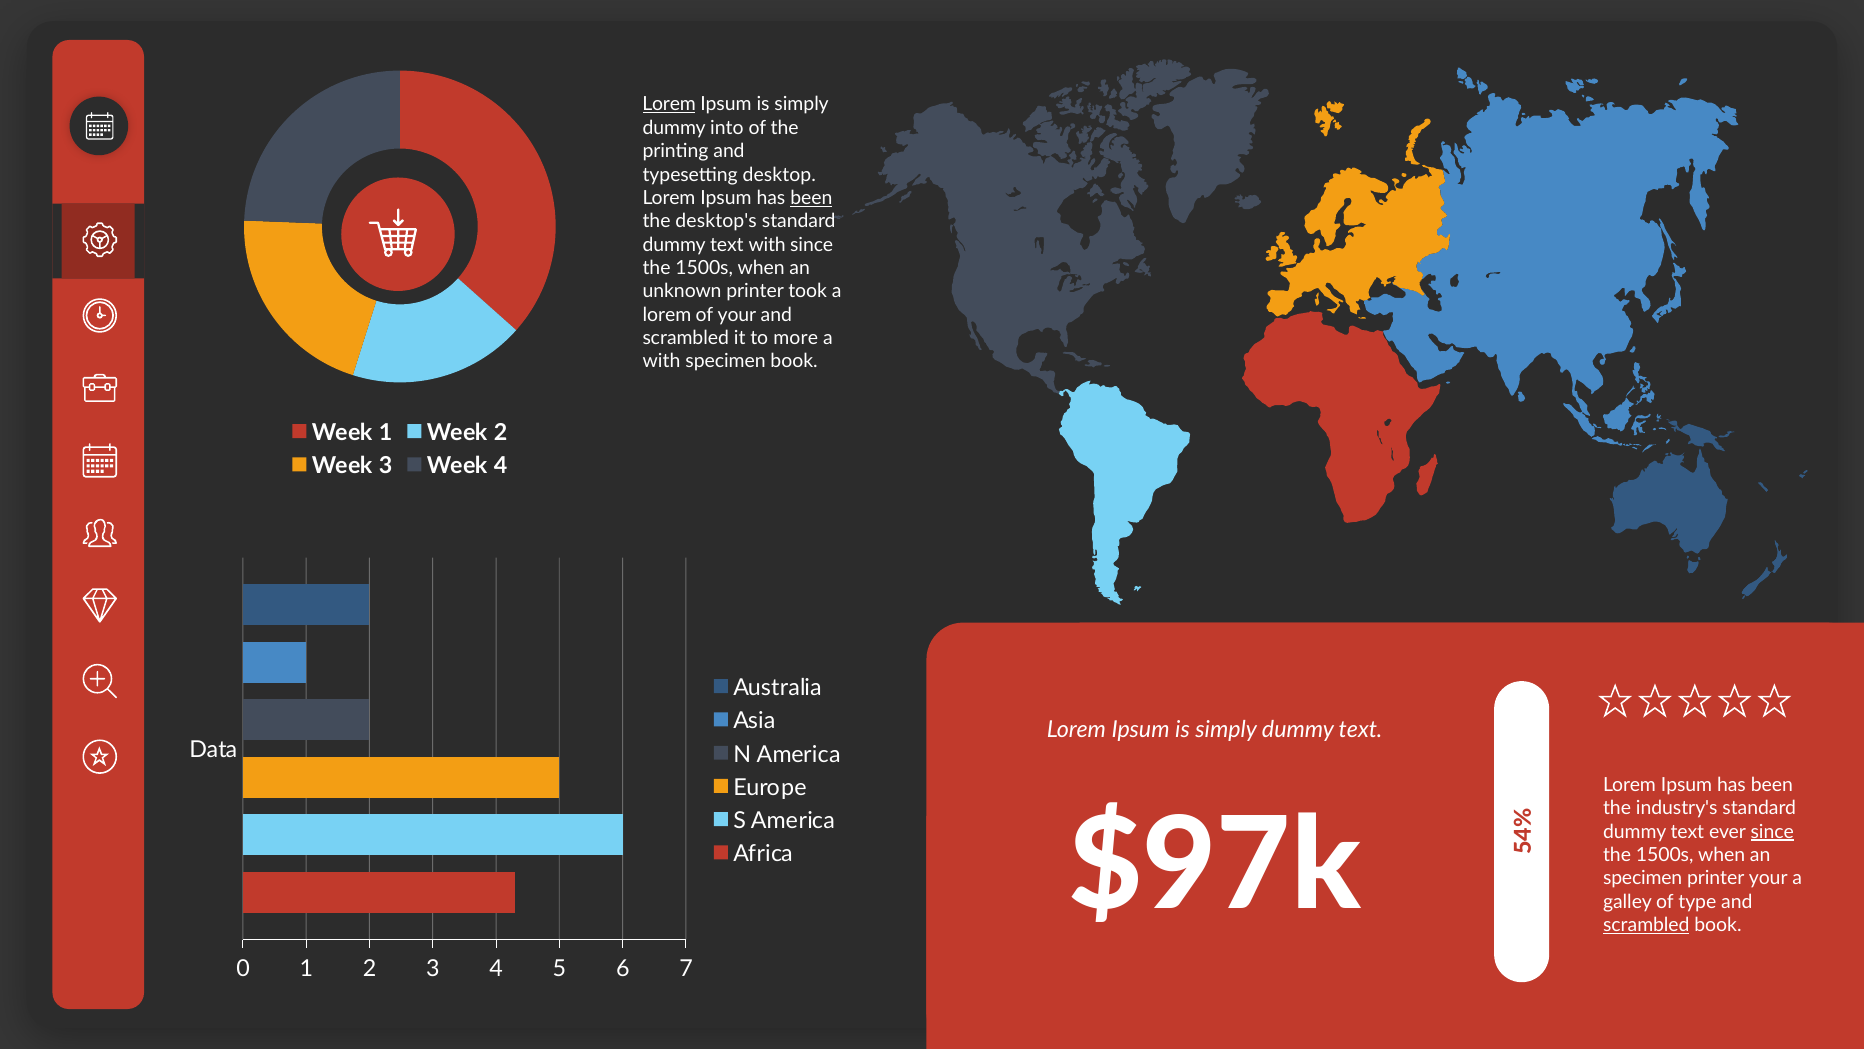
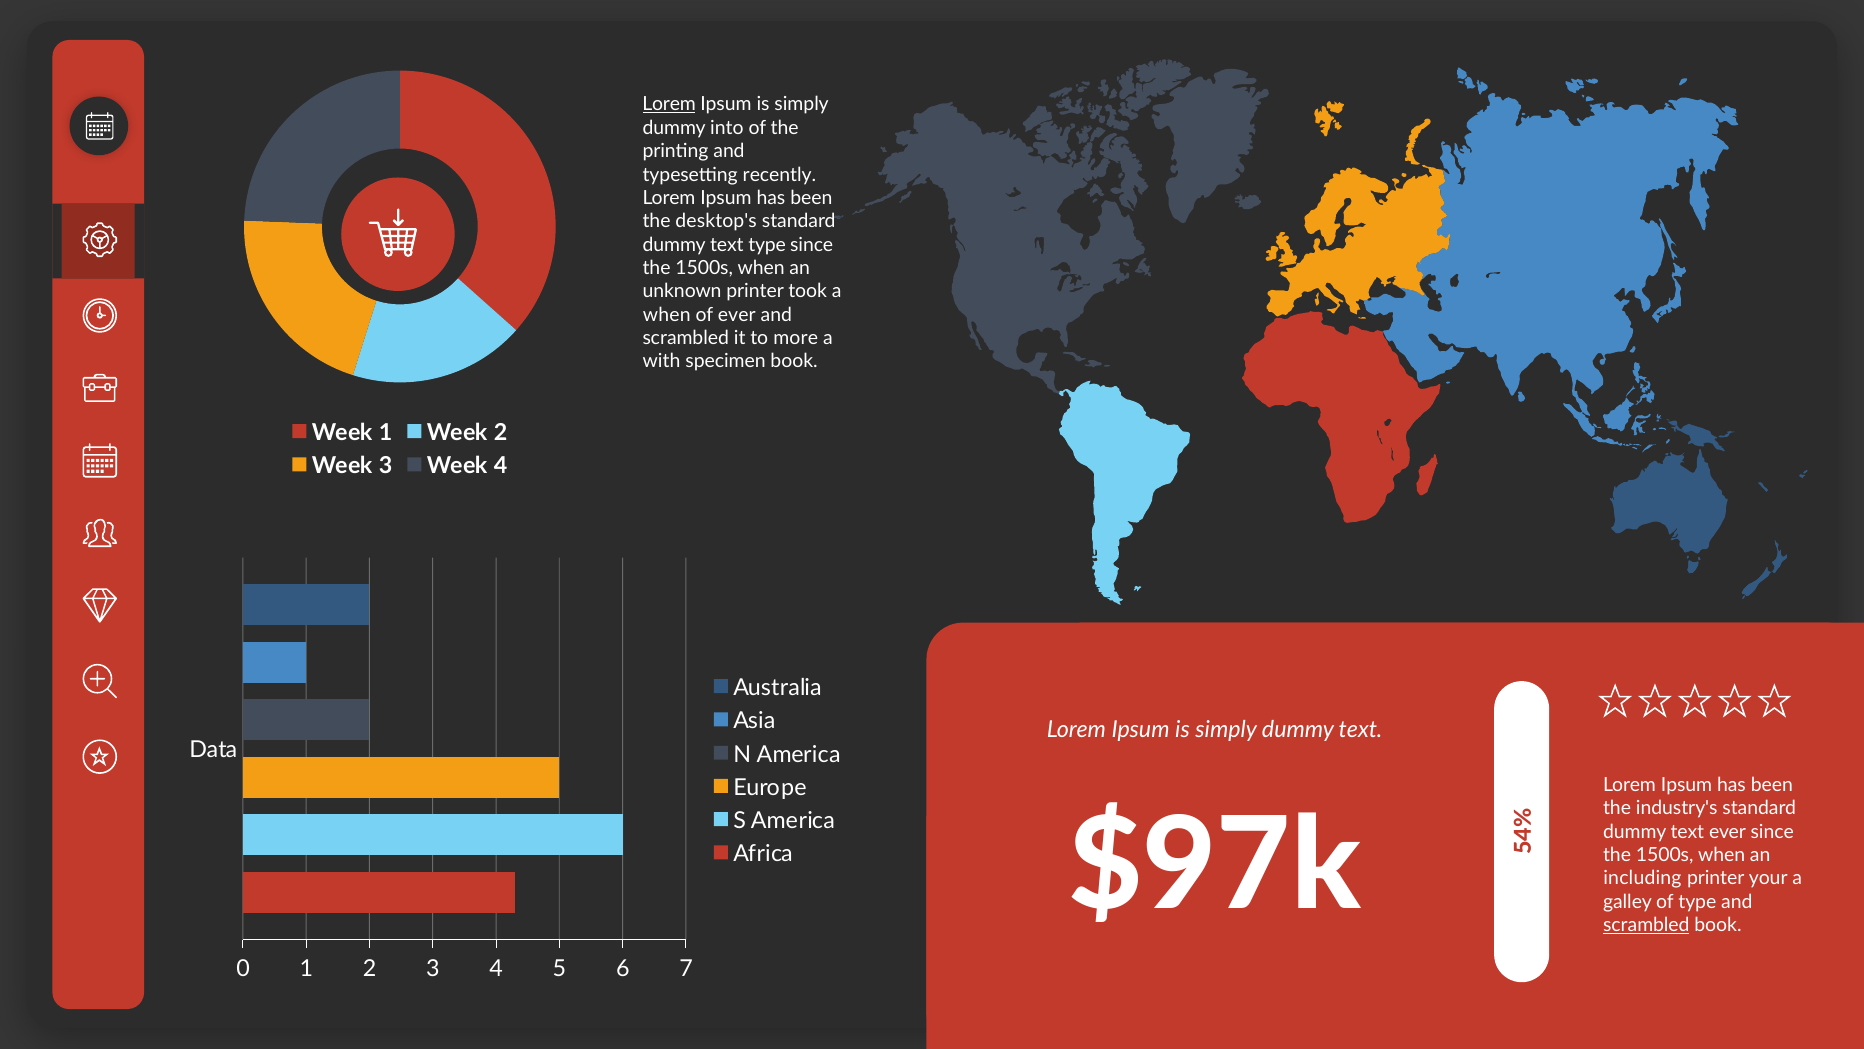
desktop: desktop -> recently
been at (811, 198) underline: present -> none
text with: with -> type
lorem at (667, 315): lorem -> when
of your: your -> ever
since at (1772, 831) underline: present -> none
specimen at (1643, 878): specimen -> including
